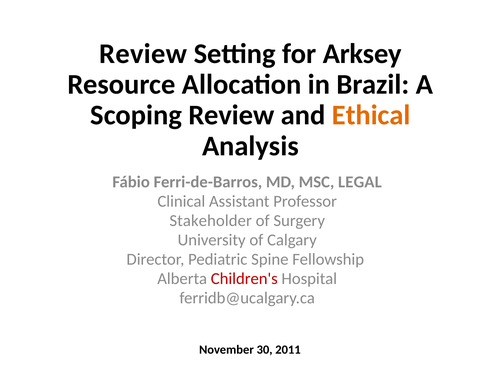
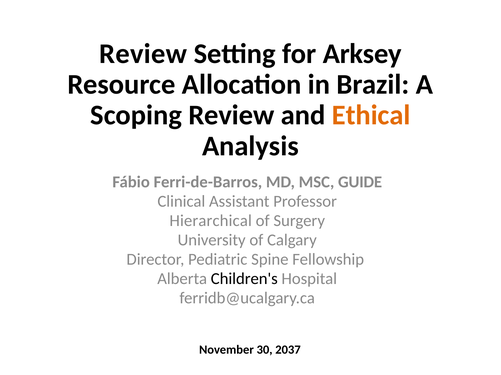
LEGAL: LEGAL -> GUIDE
Stakeholder: Stakeholder -> Hierarchical
Children's colour: red -> black
2011: 2011 -> 2037
